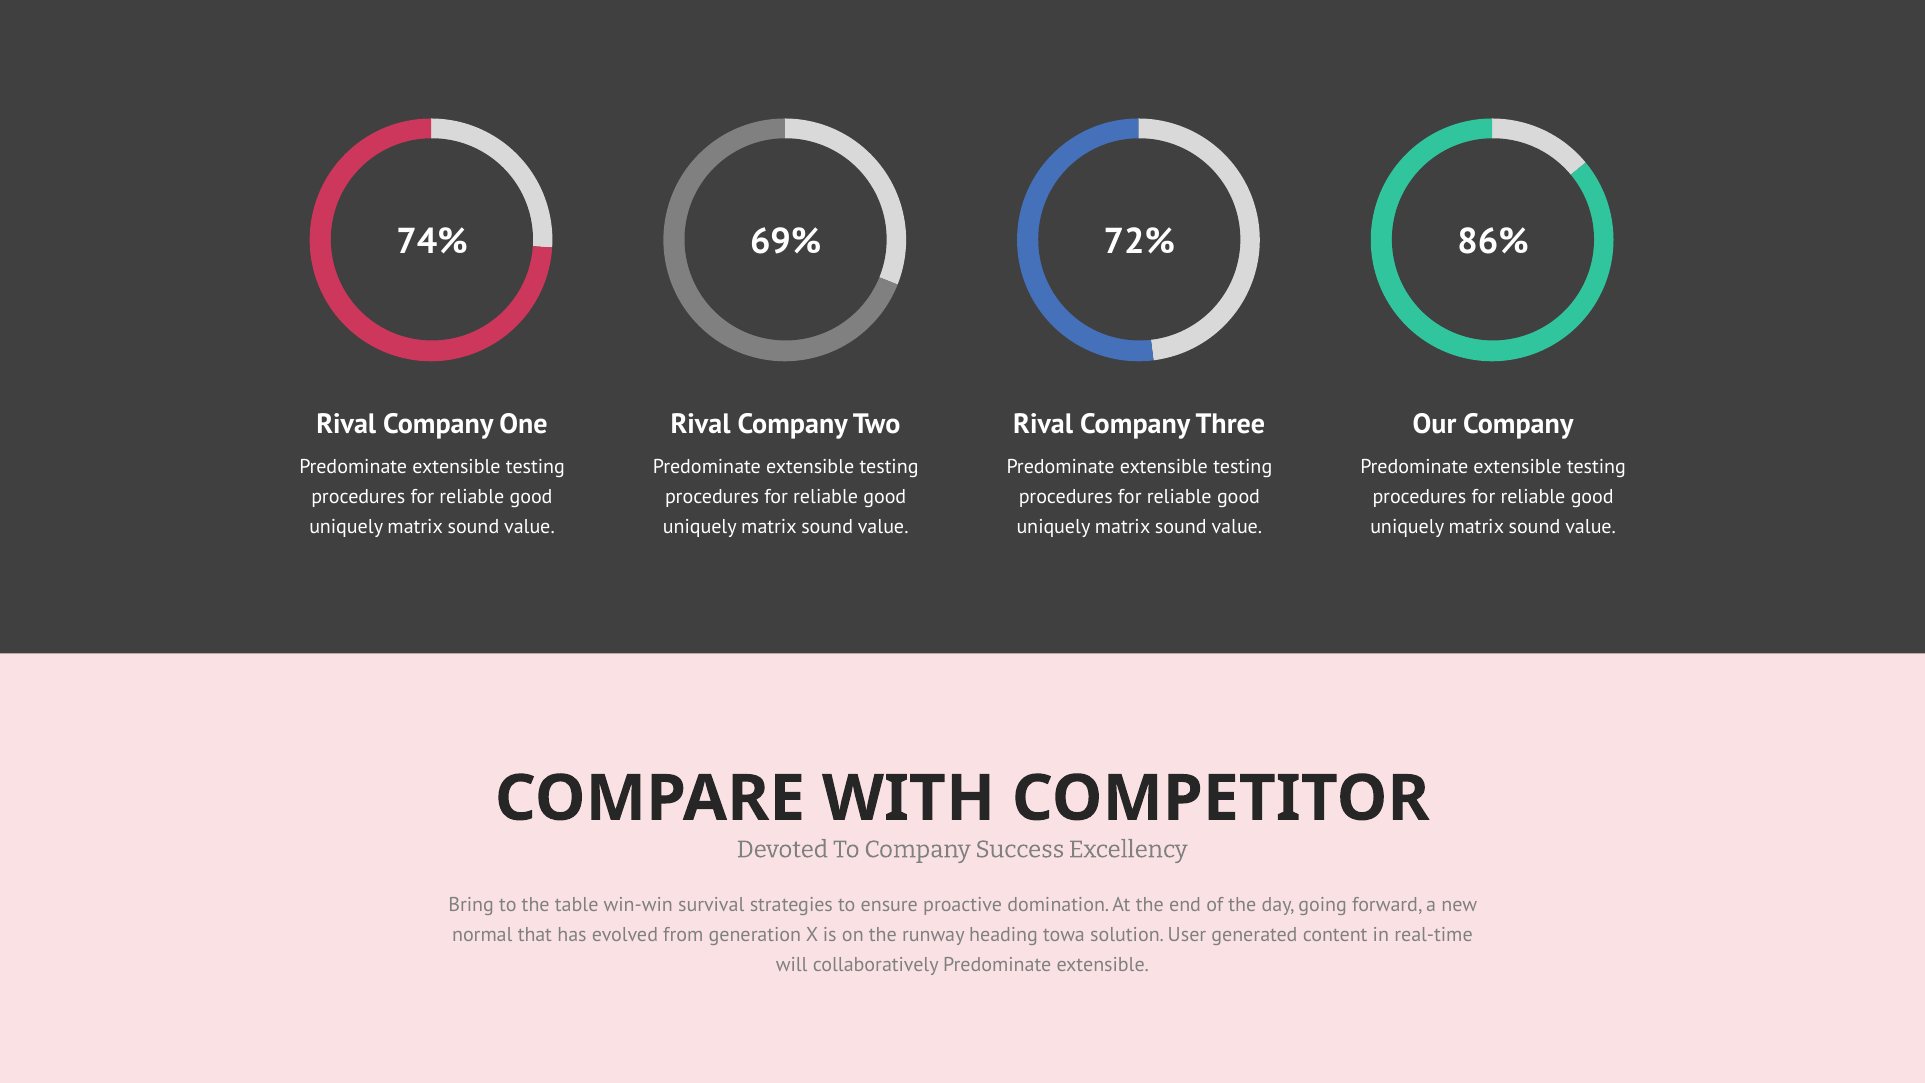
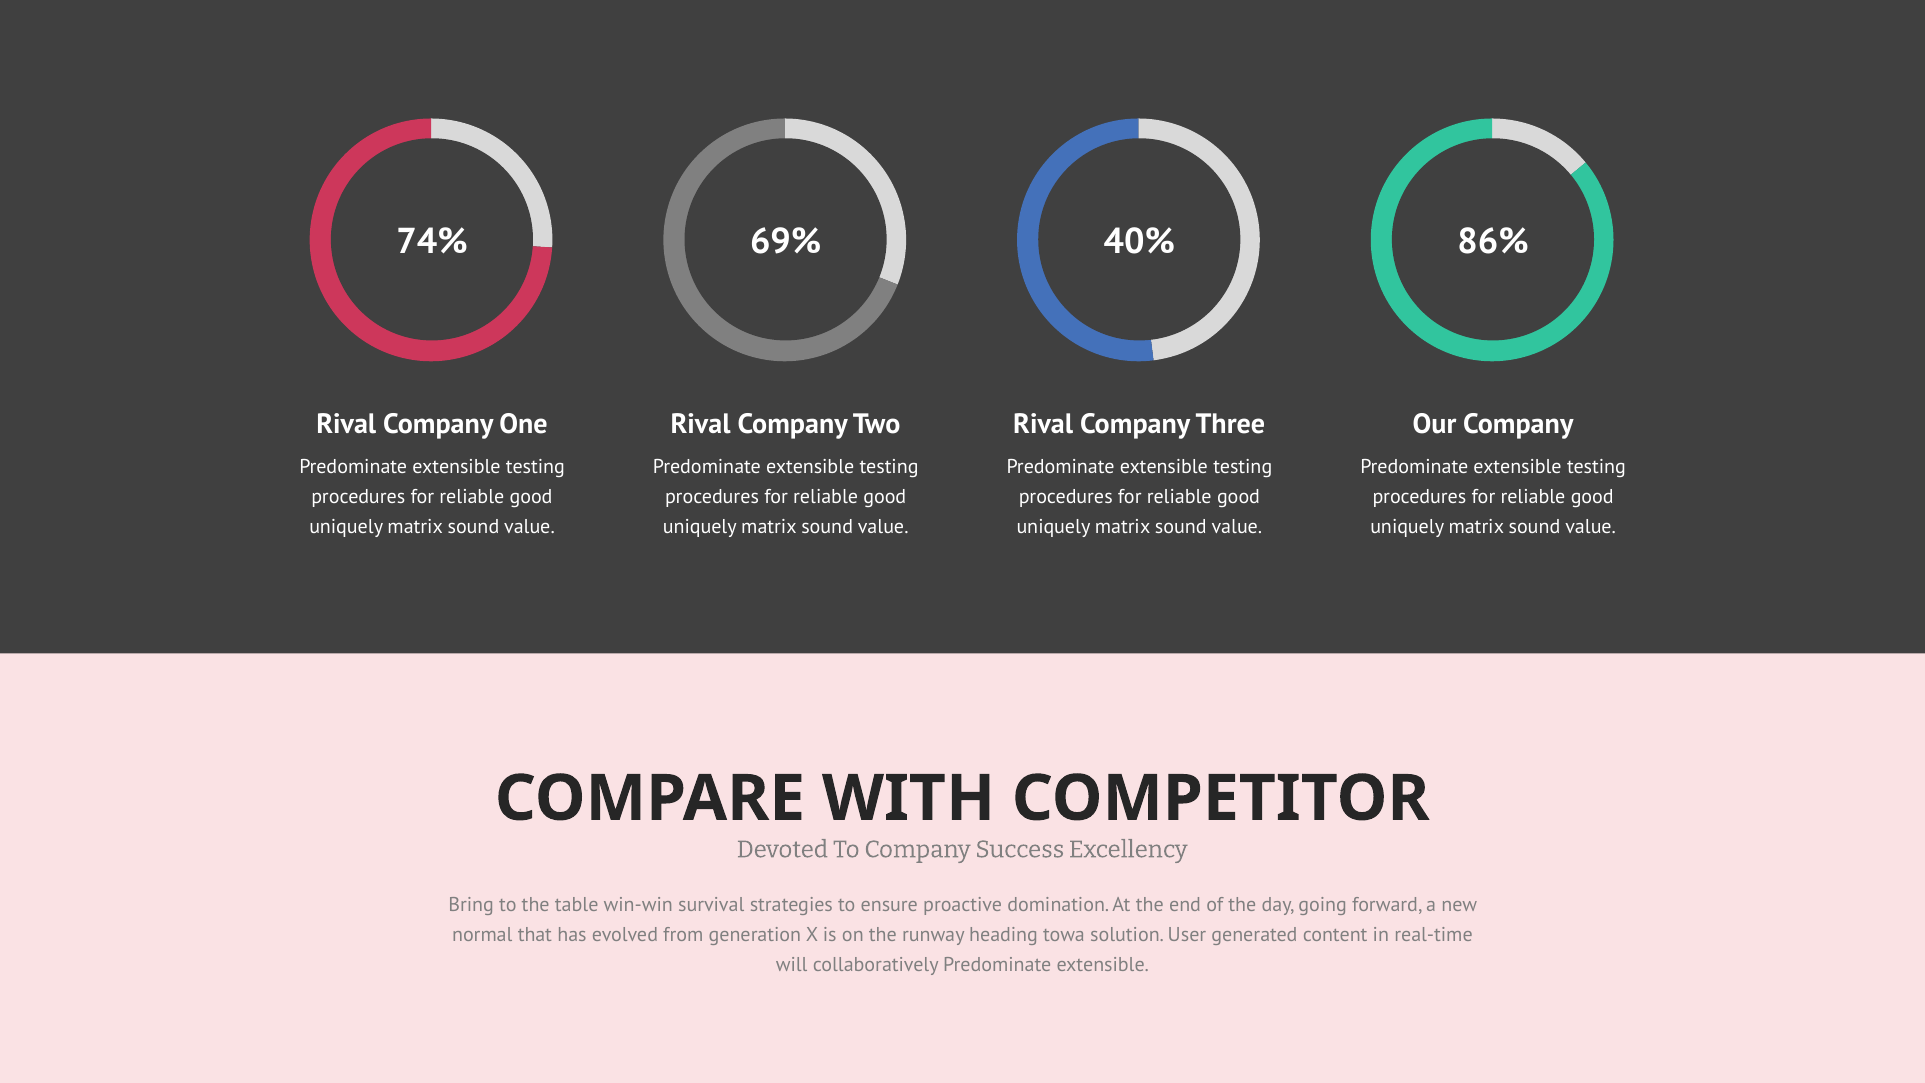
72%: 72% -> 40%
